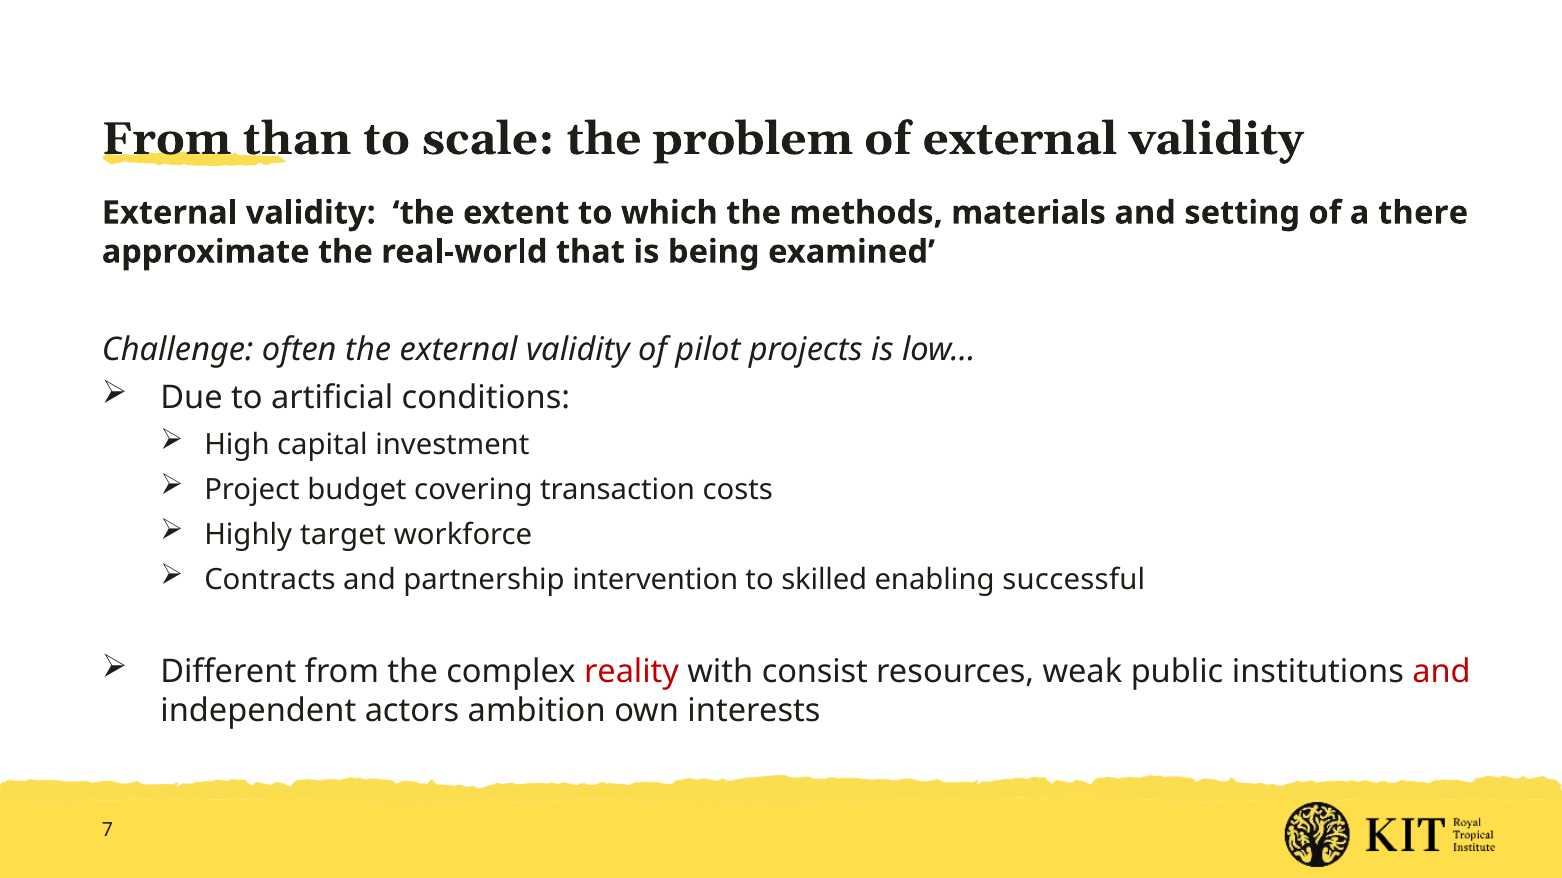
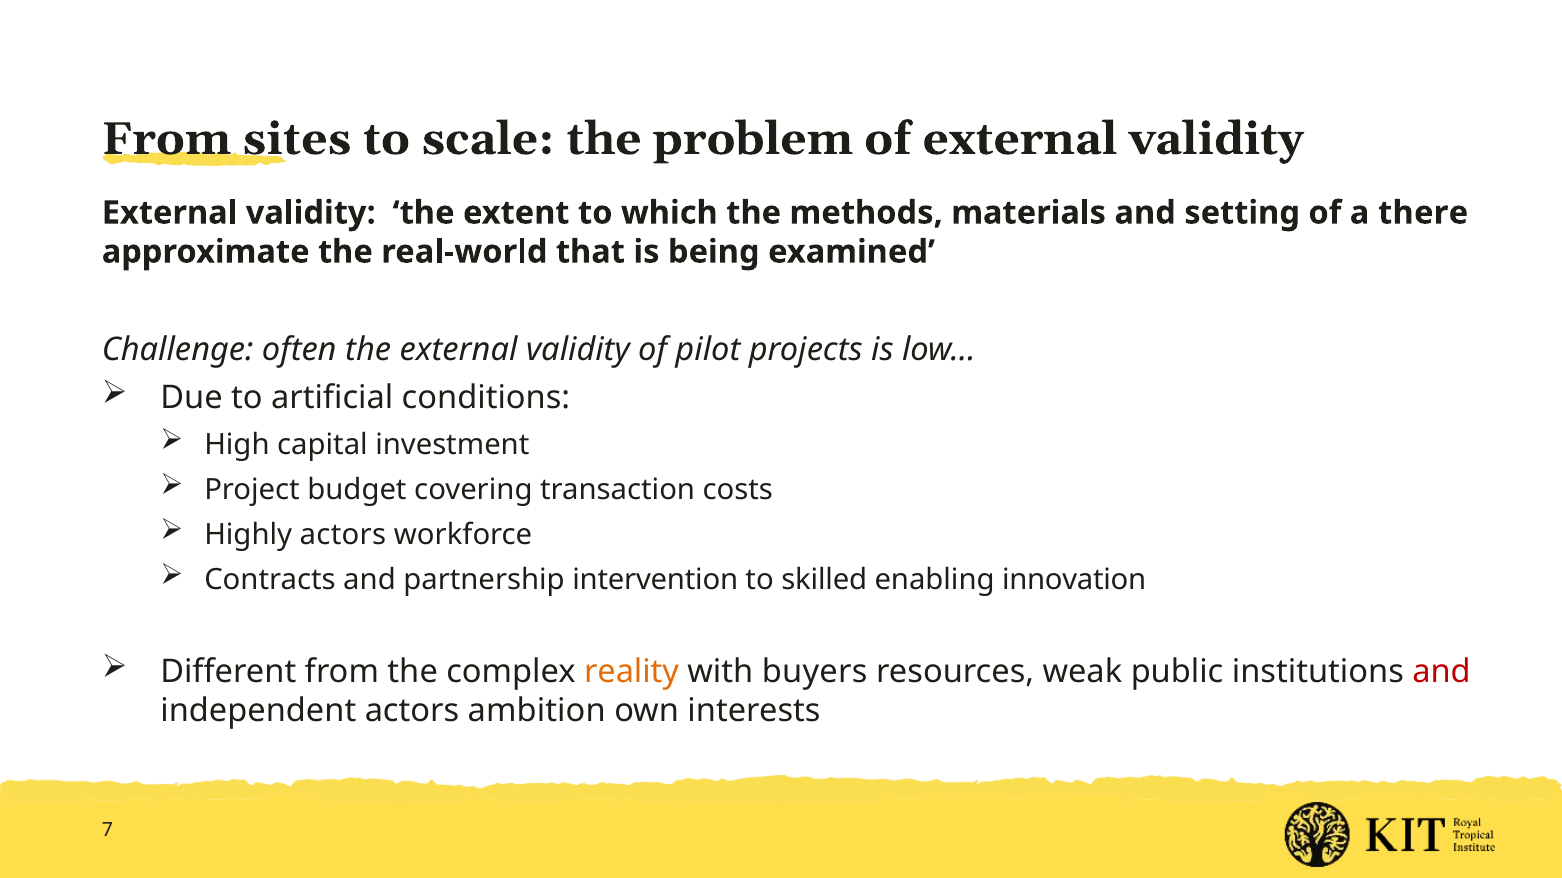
than: than -> sites
Highly target: target -> actors
successful: successful -> innovation
reality colour: red -> orange
consist: consist -> buyers
